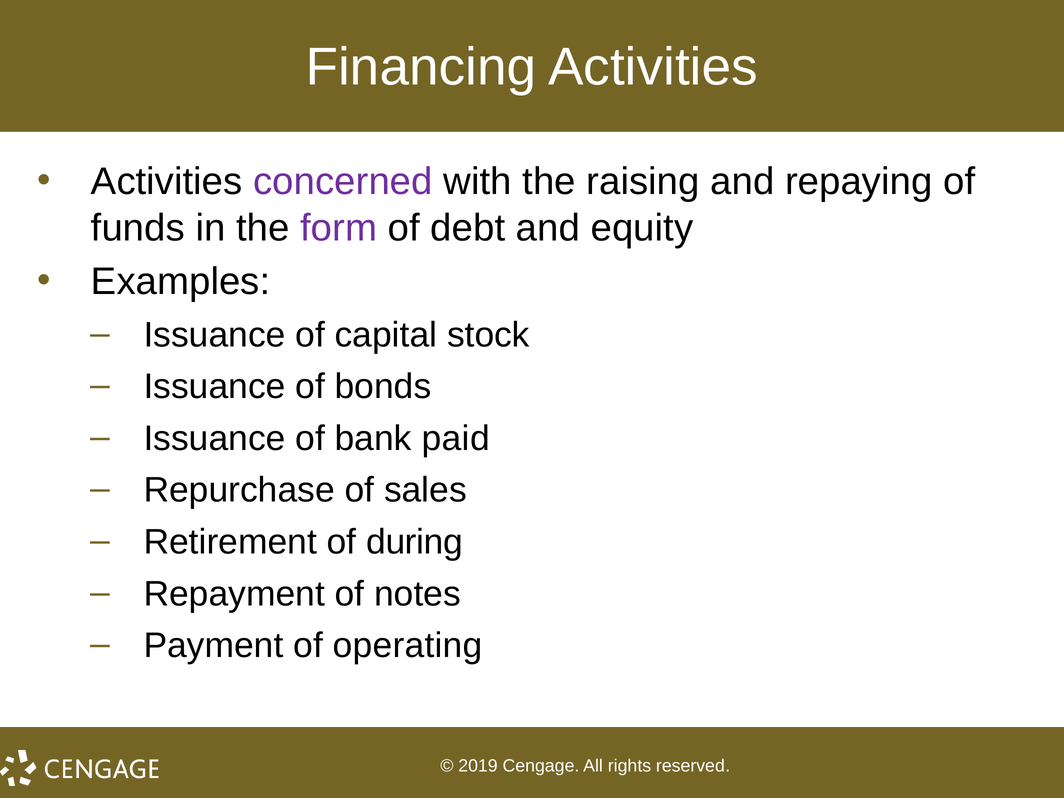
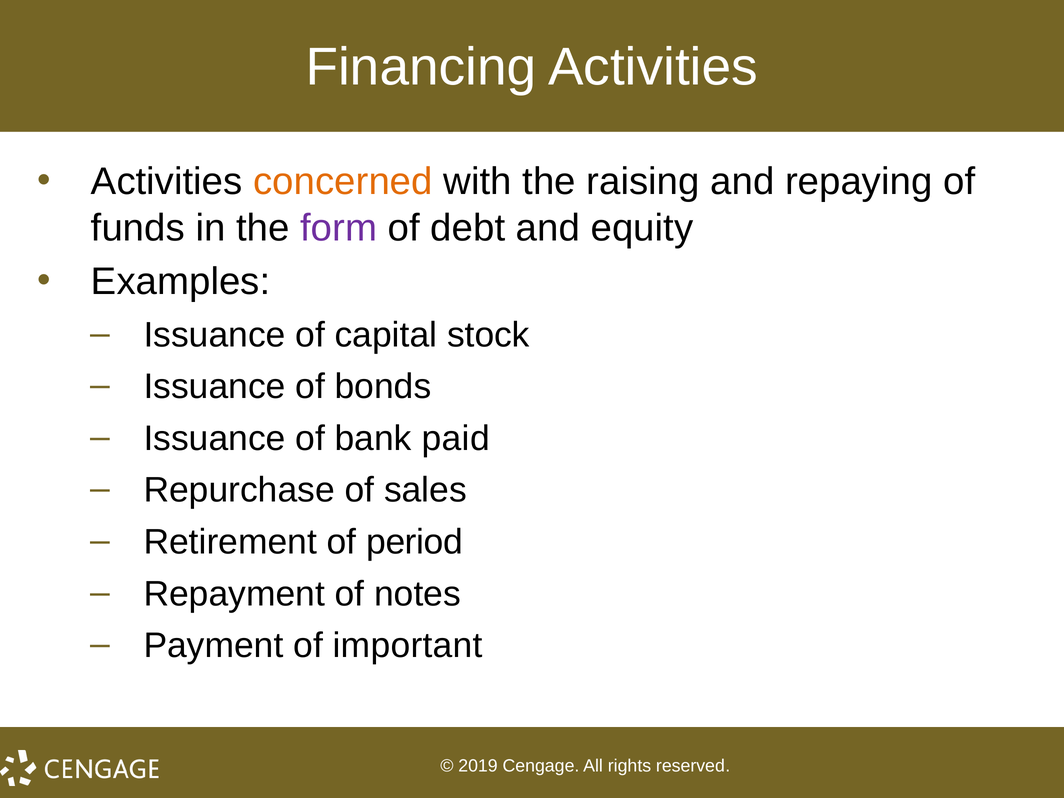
concerned colour: purple -> orange
during: during -> period
operating: operating -> important
